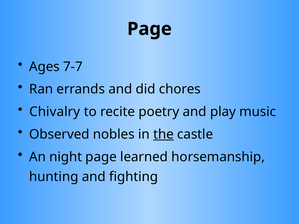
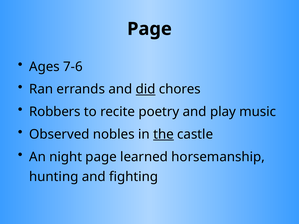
7-7: 7-7 -> 7-6
did underline: none -> present
Chivalry: Chivalry -> Robbers
